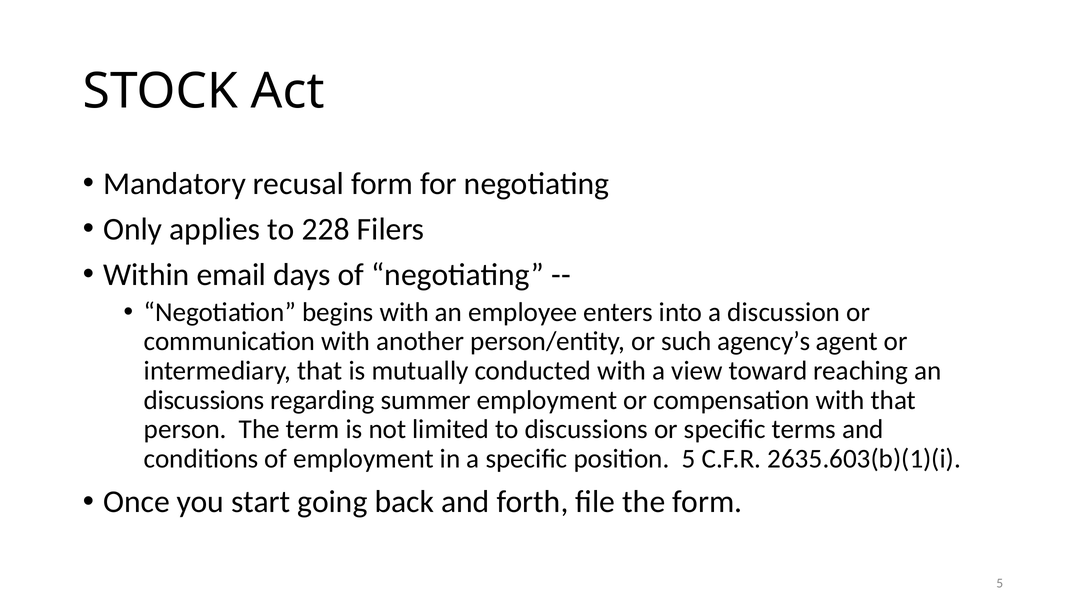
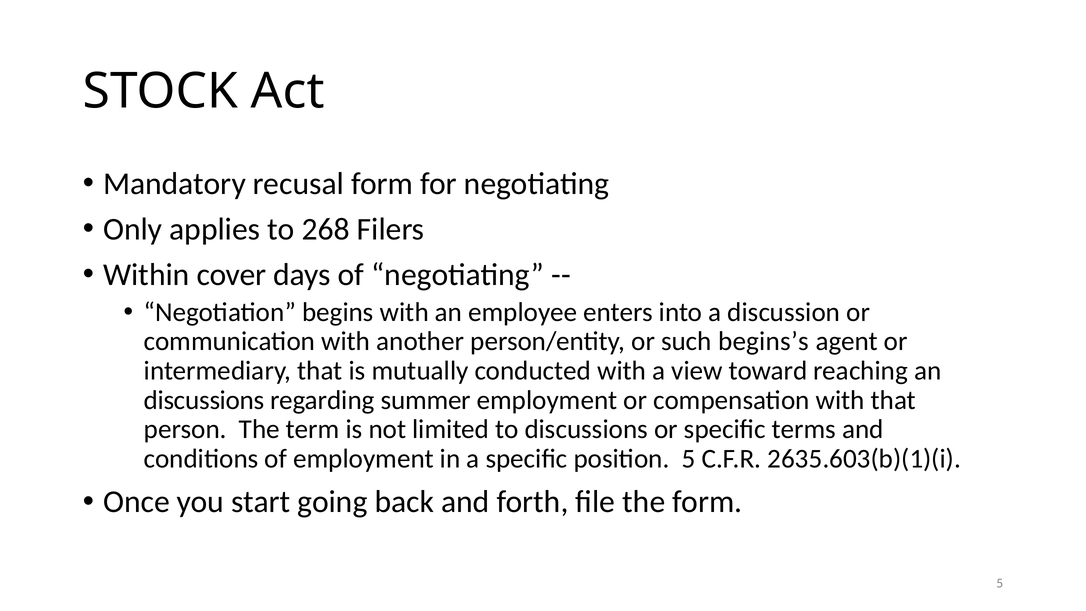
228: 228 -> 268
email: email -> cover
agency’s: agency’s -> begins’s
